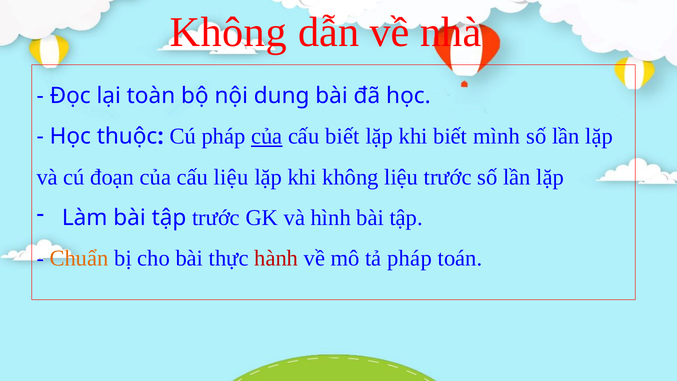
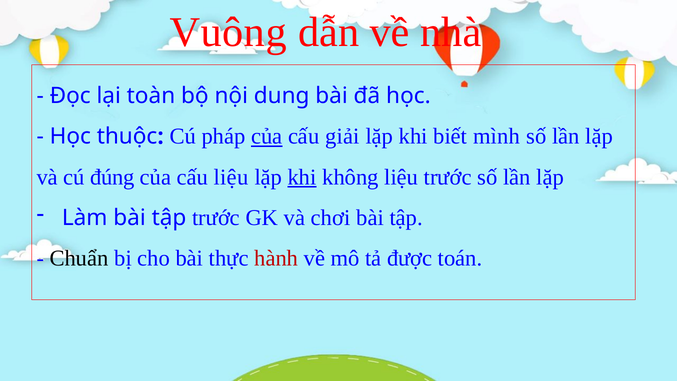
Không at (228, 32): Không -> Vuông
cấu biết: biết -> giải
đoạn: đoạn -> đúng
khi at (302, 177) underline: none -> present
hình: hình -> chơi
Chuẩn colour: orange -> black
tả pháp: pháp -> được
